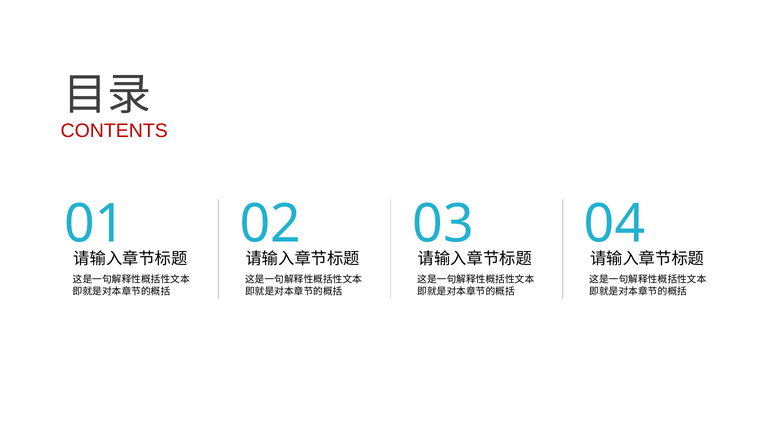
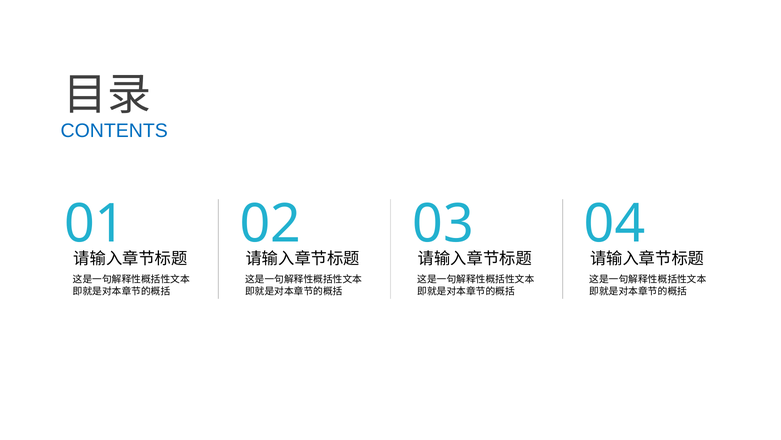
CONTENTS colour: red -> blue
